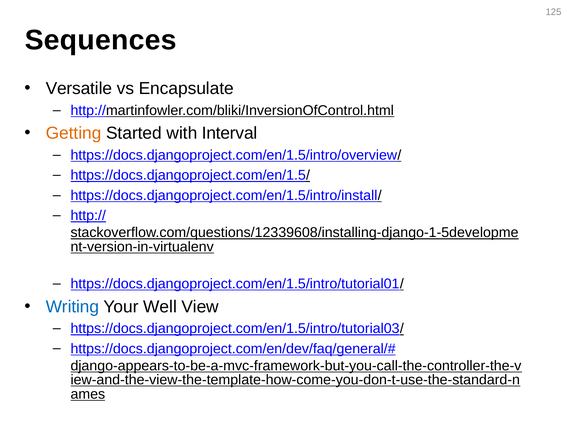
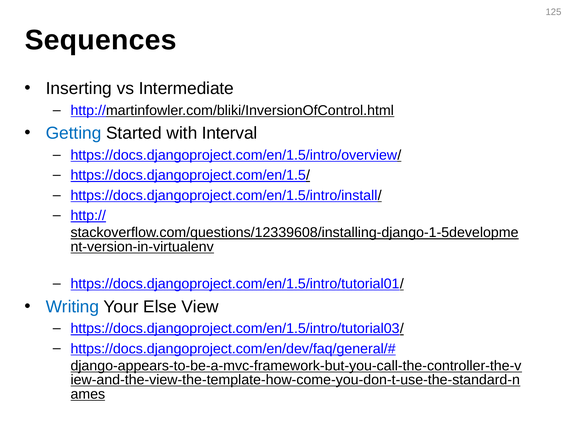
Versatile: Versatile -> Inserting
Encapsulate: Encapsulate -> Intermediate
Getting colour: orange -> blue
Well: Well -> Else
